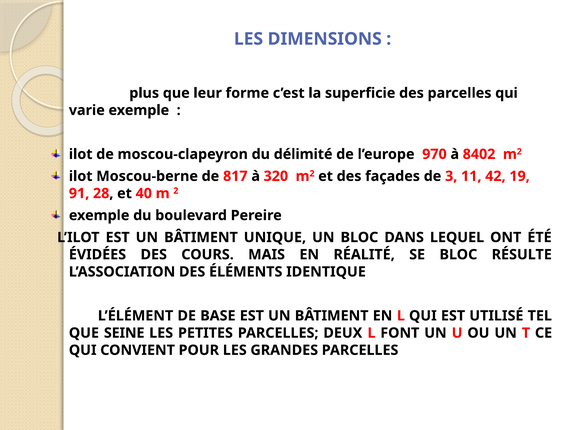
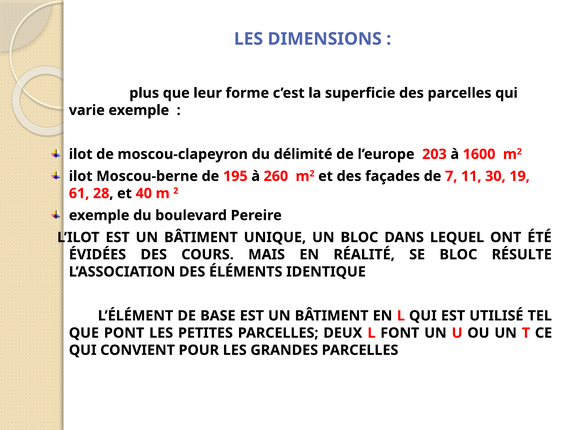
970: 970 -> 203
8402: 8402 -> 1600
817: 817 -> 195
320: 320 -> 260
3: 3 -> 7
42: 42 -> 30
91: 91 -> 61
SEINE: SEINE -> PONT
